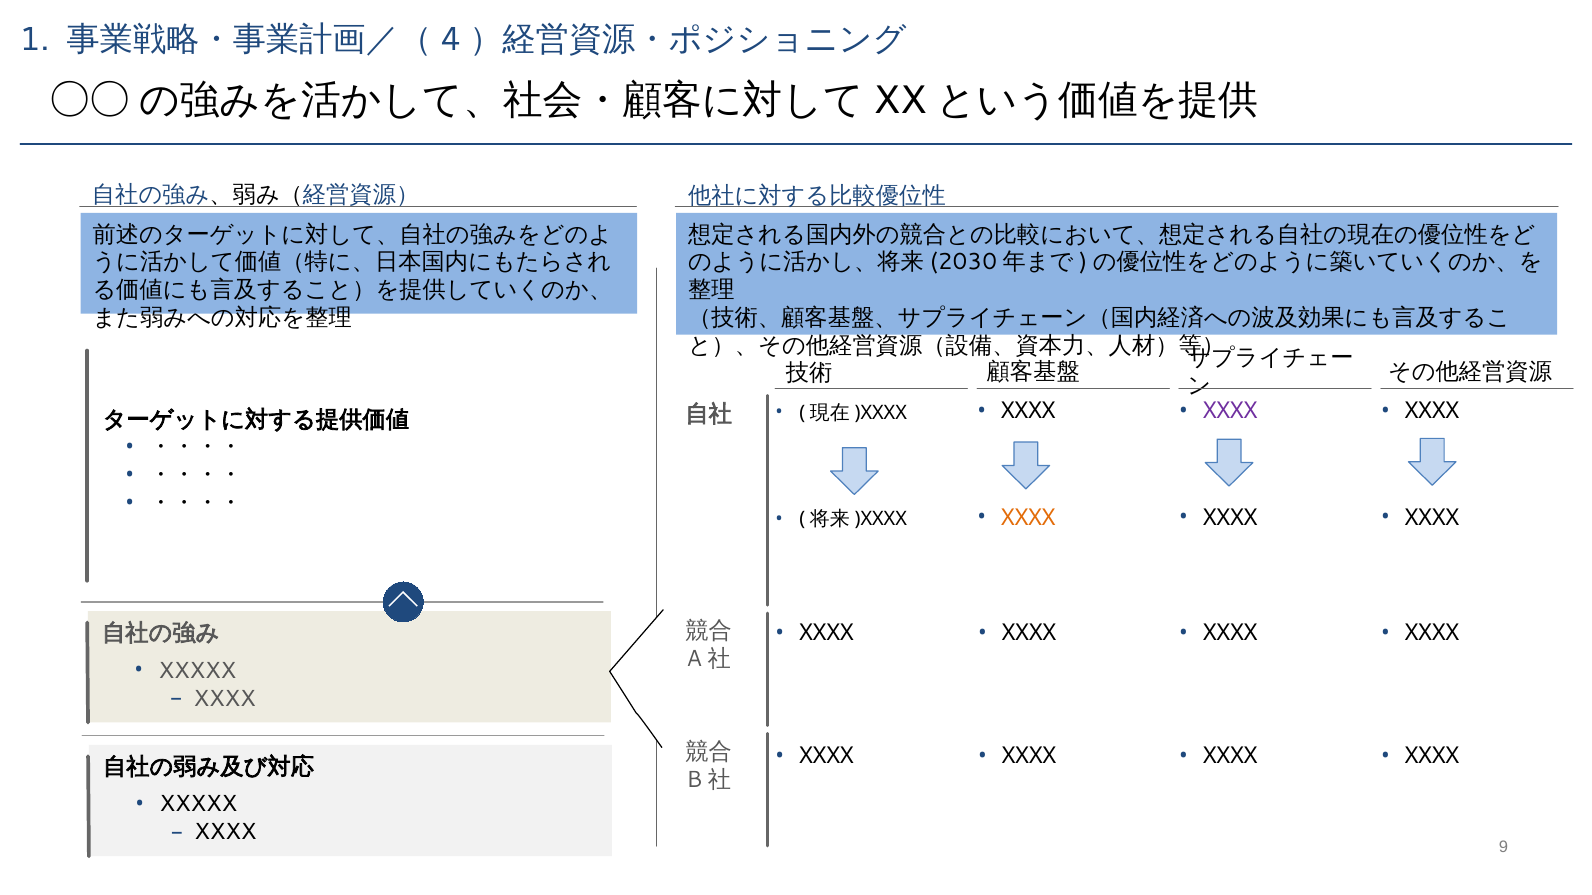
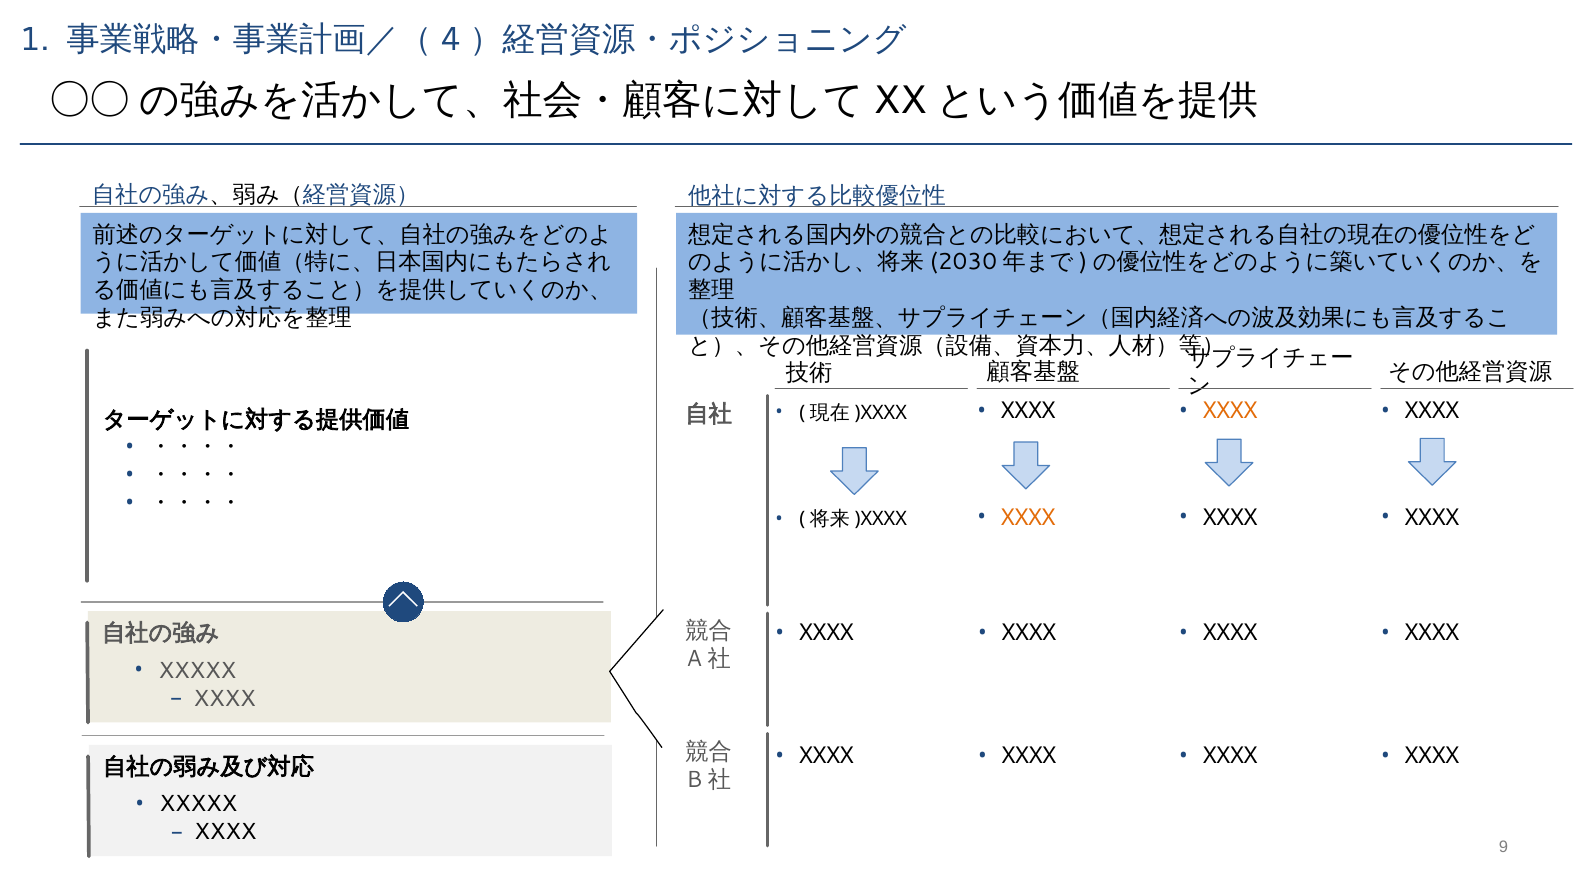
XXXX at (1230, 411) colour: purple -> orange
